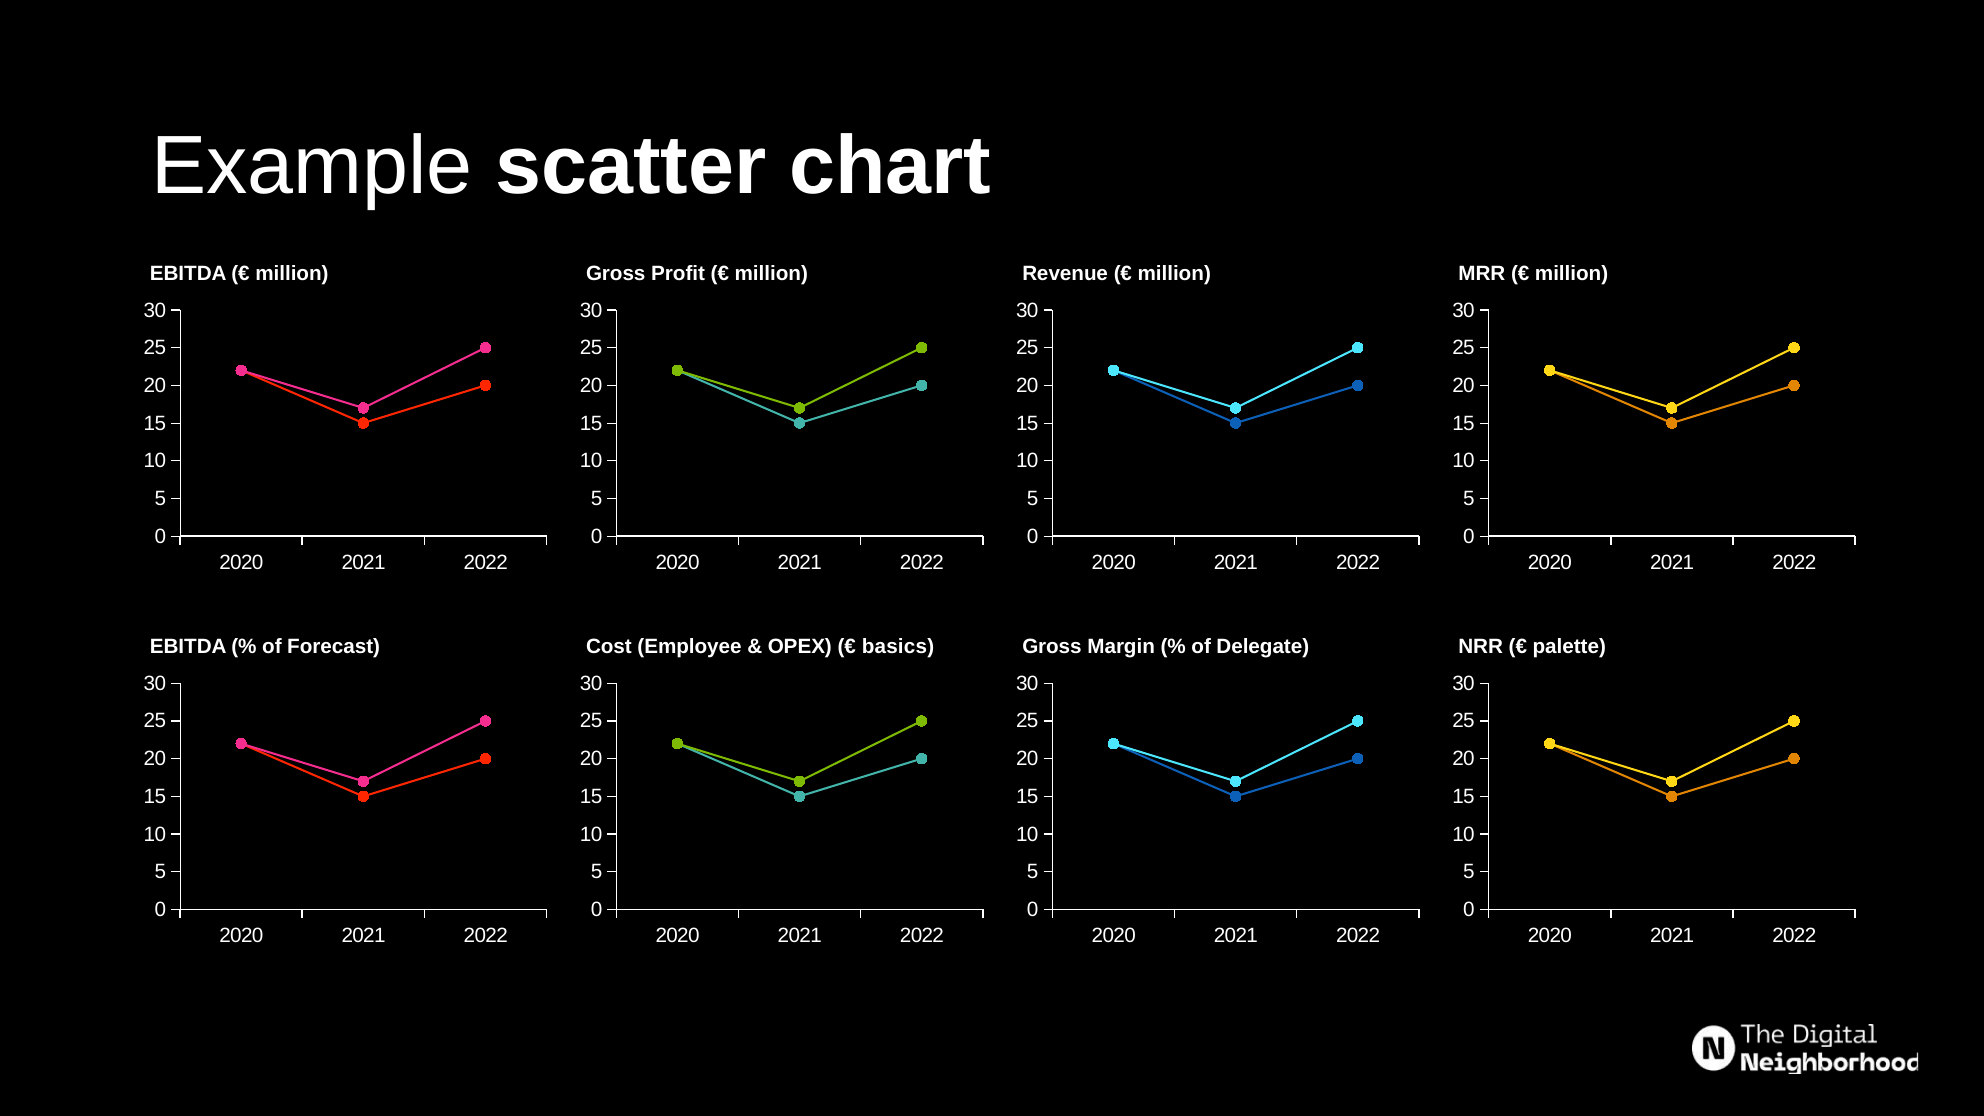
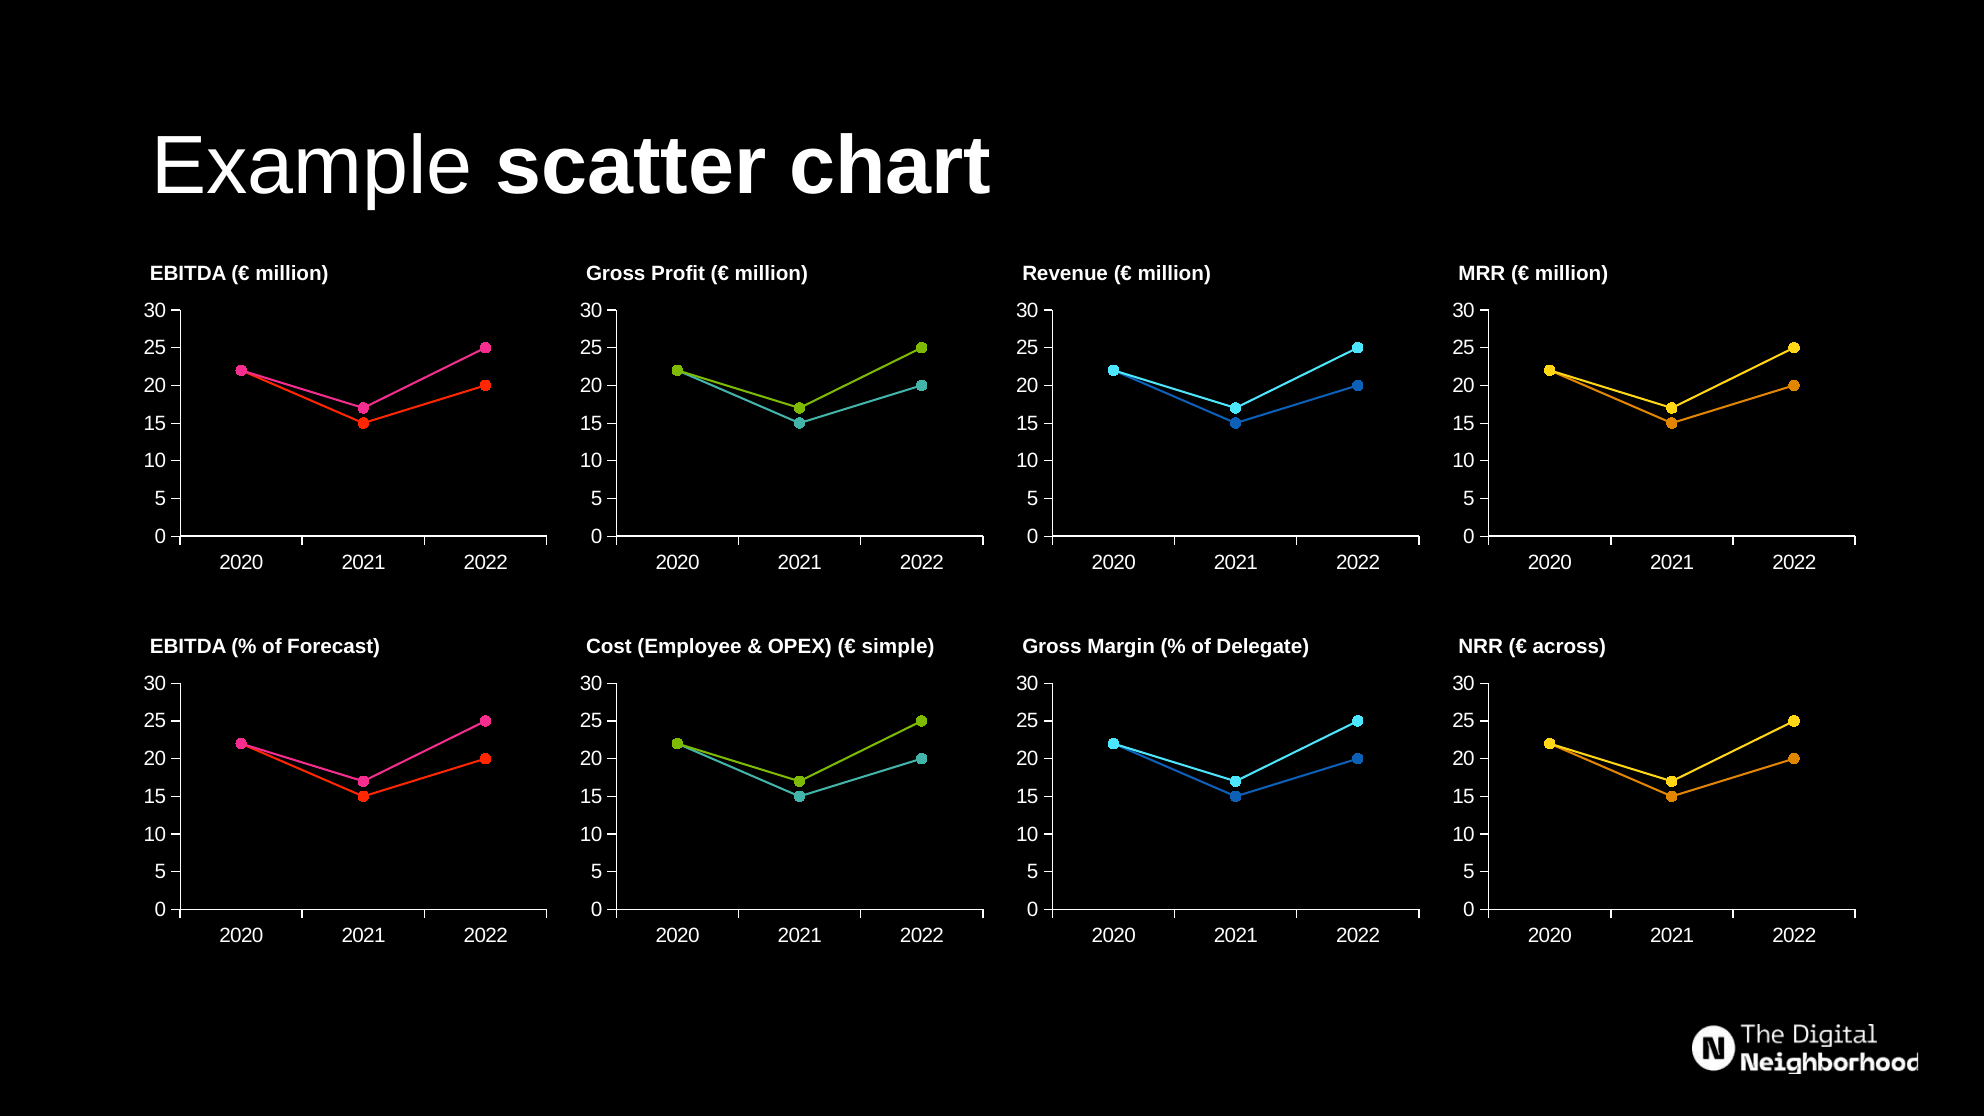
basics: basics -> simple
palette: palette -> across
